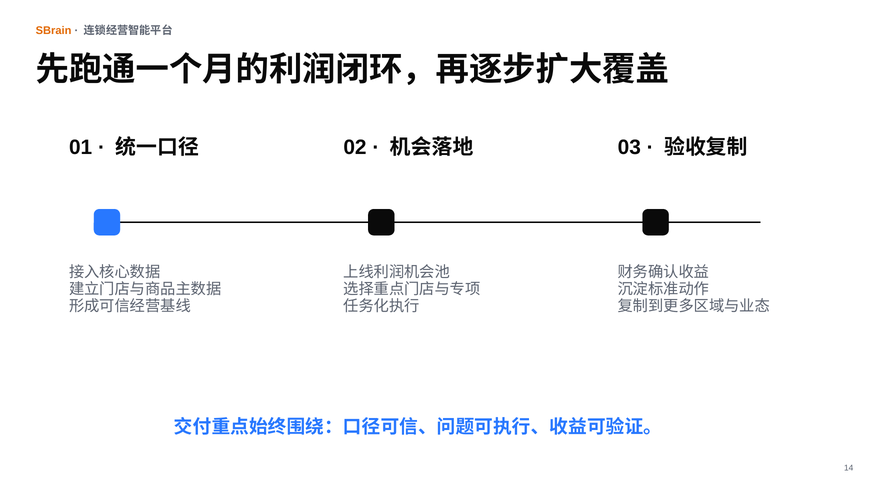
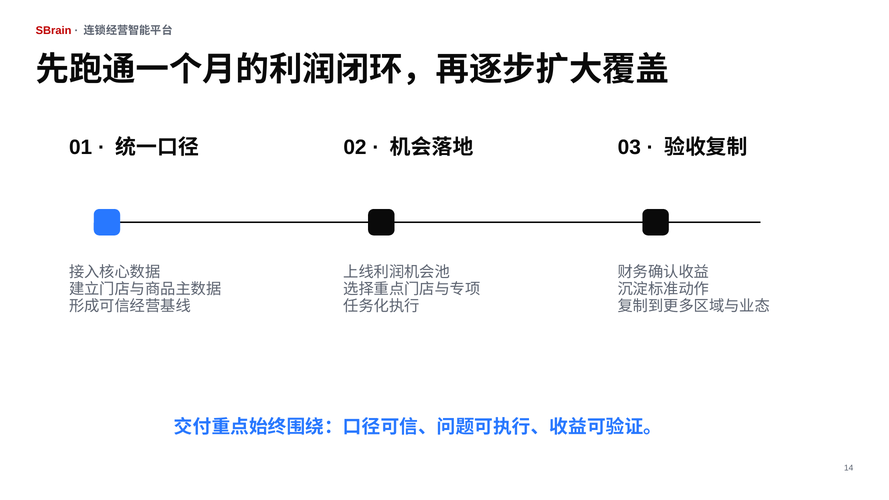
SBrain colour: orange -> red
